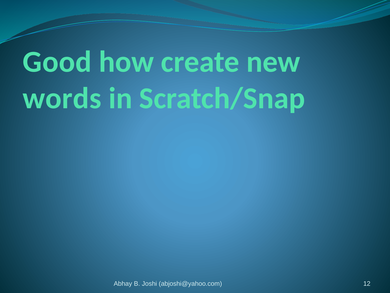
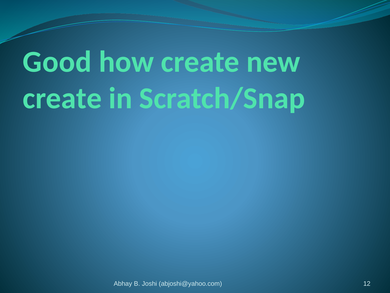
words at (62, 98): words -> create
